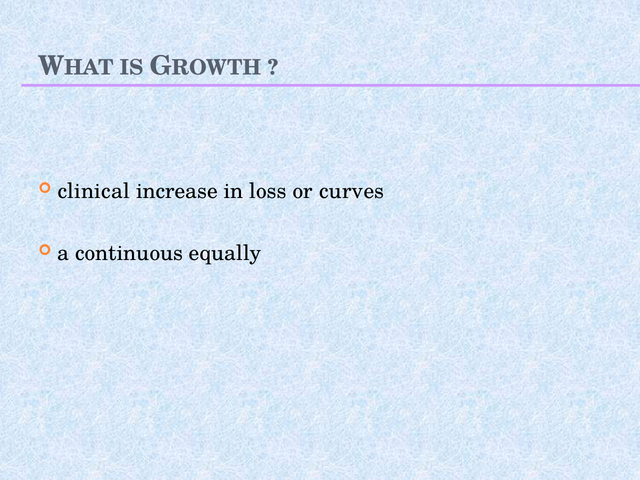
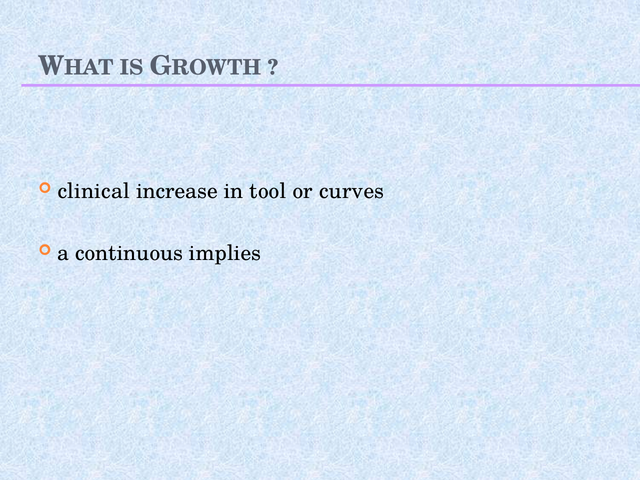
loss: loss -> tool
equally: equally -> implies
